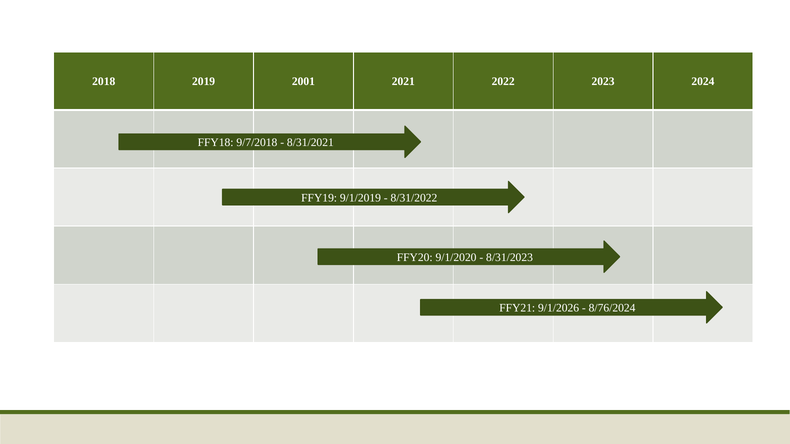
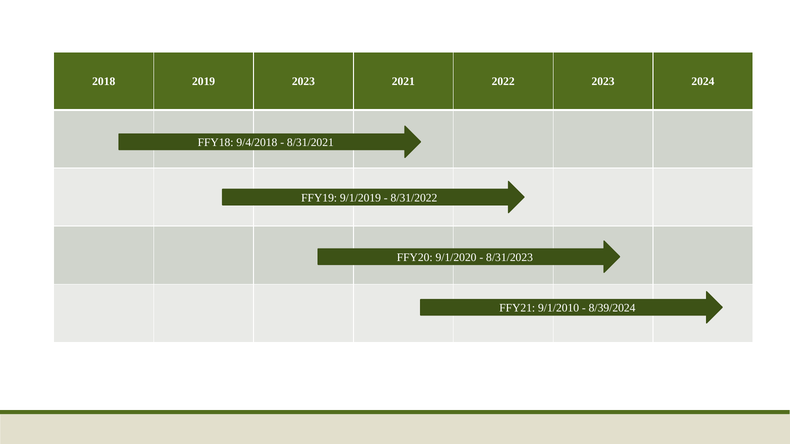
2019 2001: 2001 -> 2023
9/7/2018: 9/7/2018 -> 9/4/2018
9/1/2026: 9/1/2026 -> 9/1/2010
8/76/2024: 8/76/2024 -> 8/39/2024
